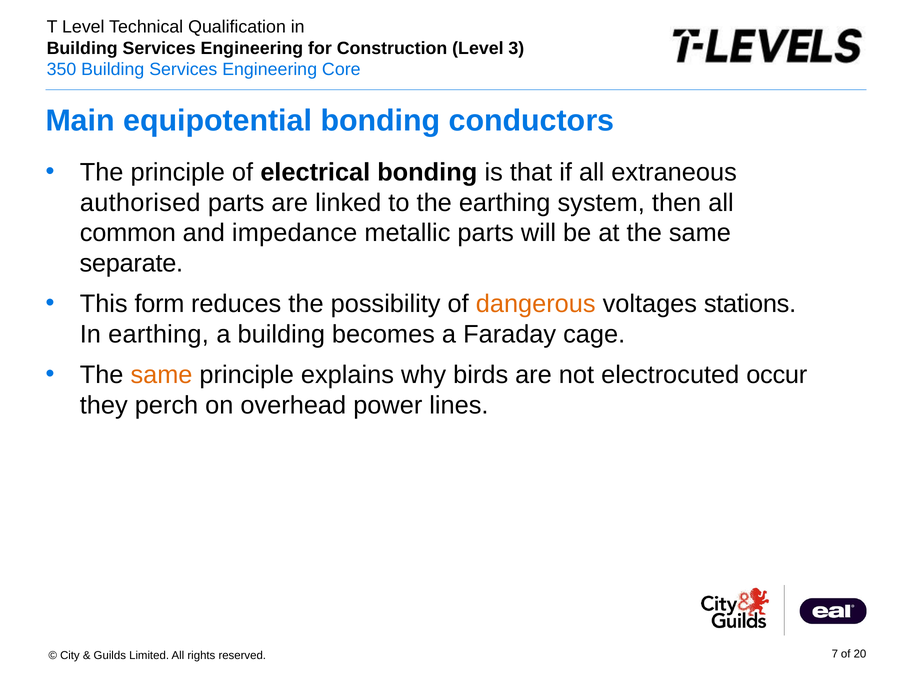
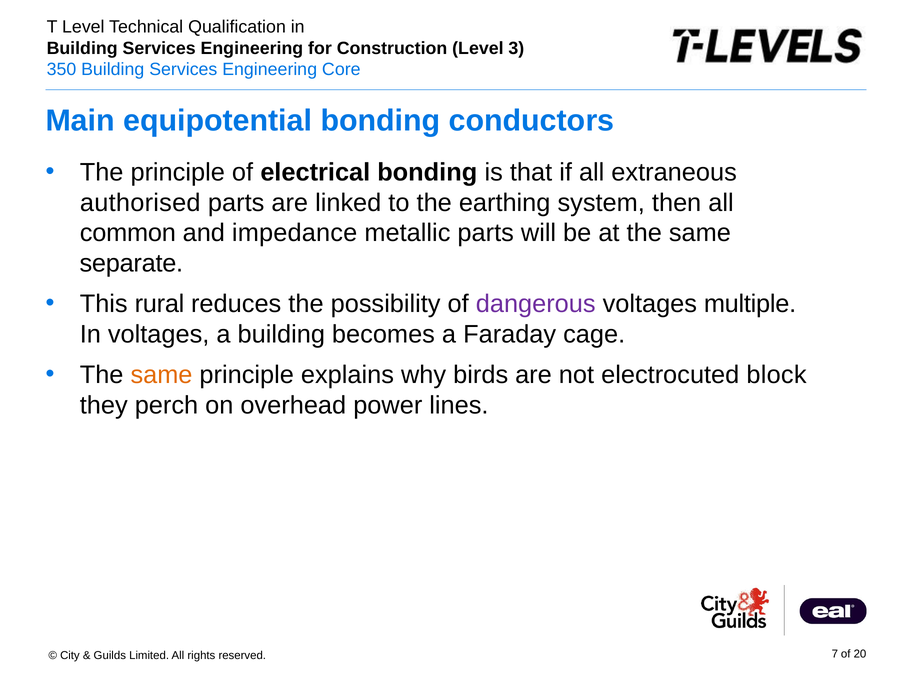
form: form -> rural
dangerous colour: orange -> purple
stations: stations -> multiple
In earthing: earthing -> voltages
occur: occur -> block
